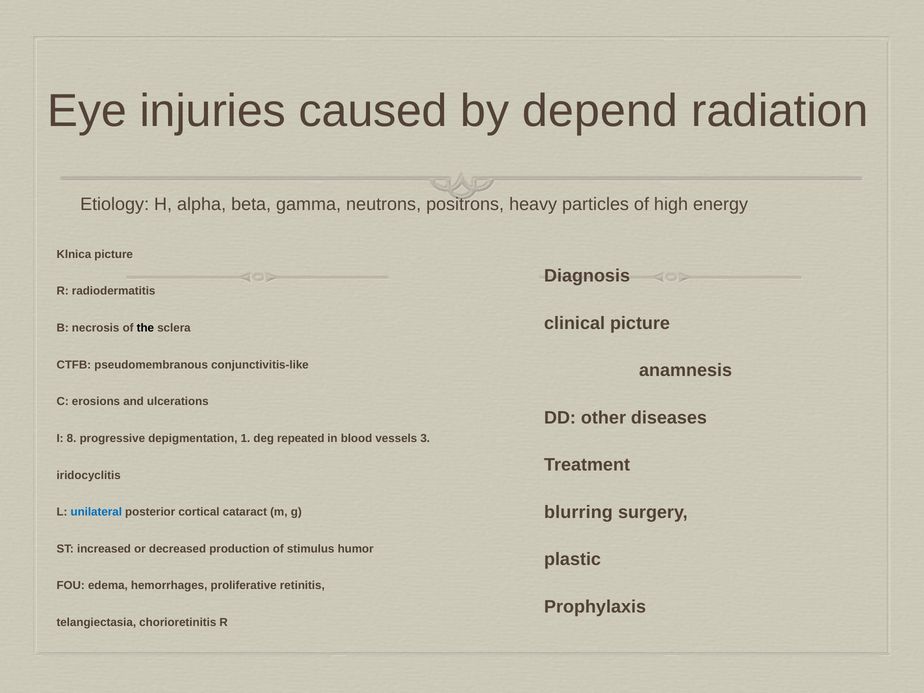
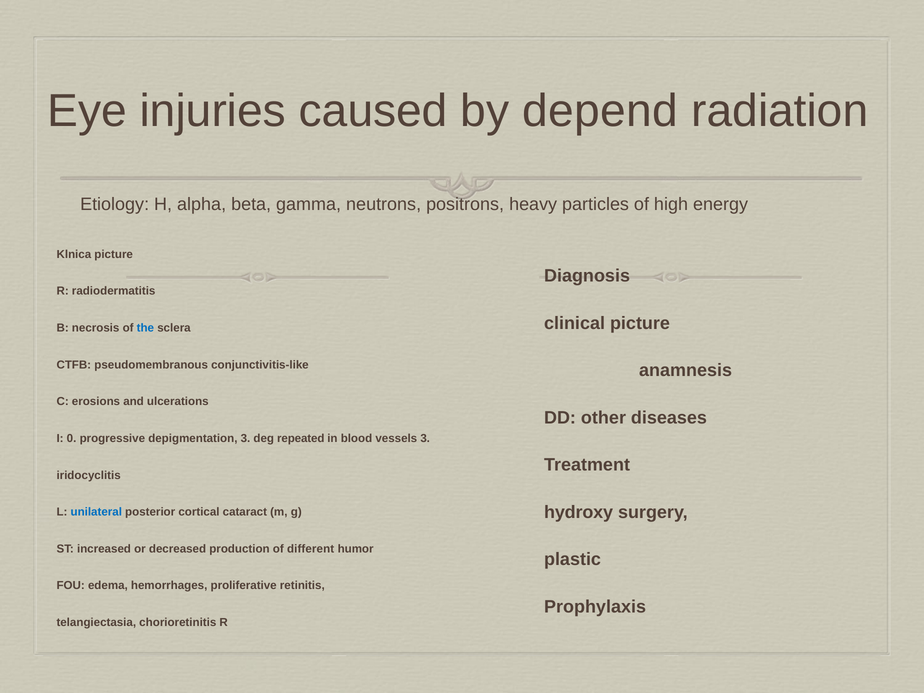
the colour: black -> blue
8: 8 -> 0
depigmentation 1: 1 -> 3
blurring: blurring -> hydroxy
stimulus: stimulus -> different
